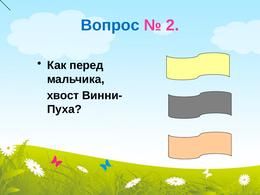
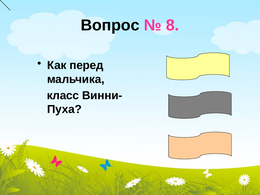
Вопрос colour: blue -> black
2: 2 -> 8
хвост: хвост -> класс
